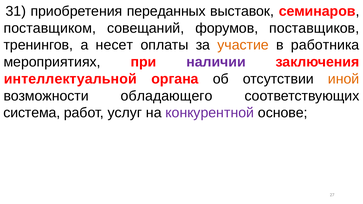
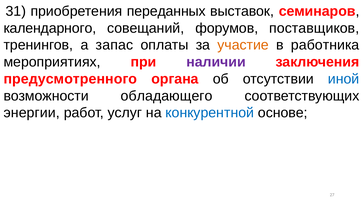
поставщиком: поставщиком -> календарного
несет: несет -> запас
интеллектуальной: интеллектуальной -> предусмотренного
иной colour: orange -> blue
система: система -> энергии
конкурентной colour: purple -> blue
